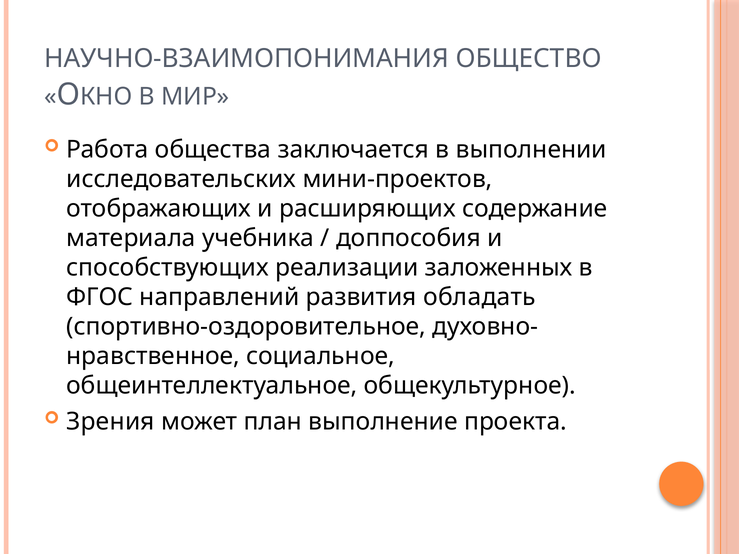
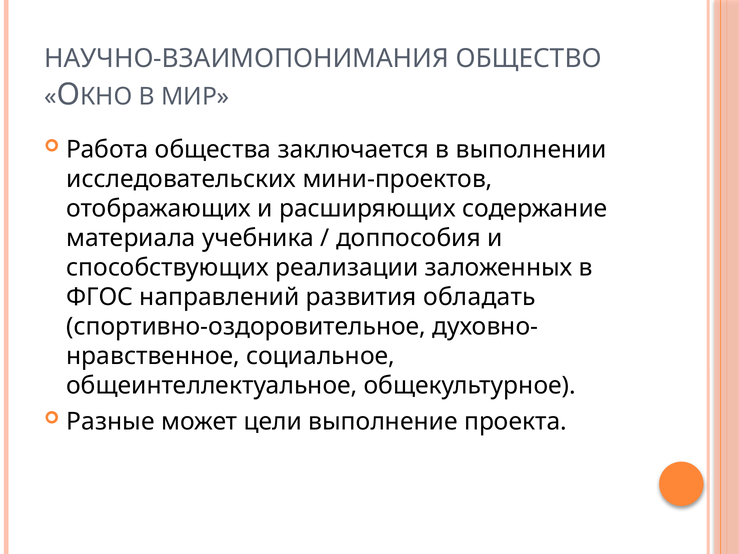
Зрения: Зрения -> Разные
план: план -> цели
